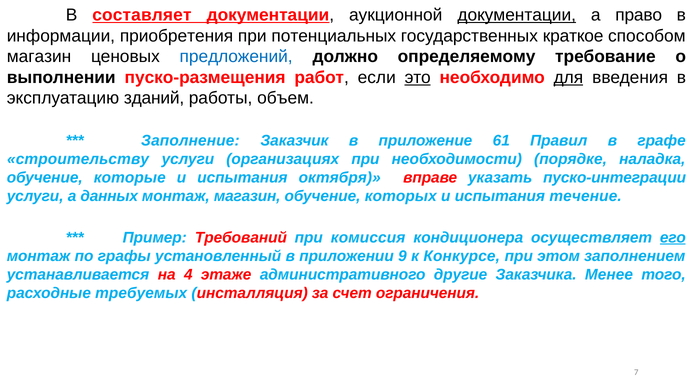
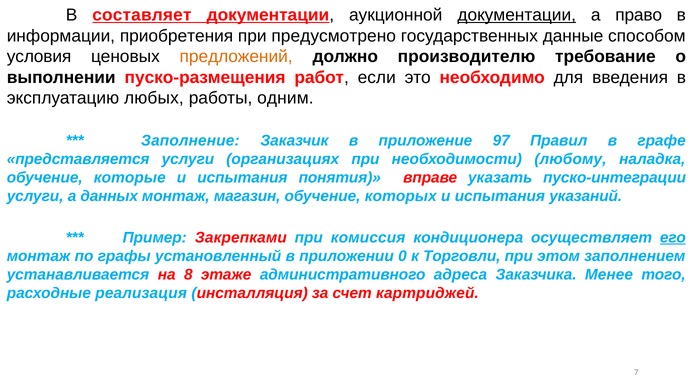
потенциальных: потенциальных -> предусмотрено
краткое: краткое -> данные
магазин at (39, 57): магазин -> условия
предложений colour: blue -> orange
определяемому: определяемому -> производителю
это underline: present -> none
для underline: present -> none
зданий: зданий -> любых
объем: объем -> одним
61: 61 -> 97
строительству: строительству -> представляется
порядке: порядке -> любому
октября: октября -> понятия
течение: течение -> указаний
Требований: Требований -> Закрепками
9: 9 -> 0
Конкурсе: Конкурсе -> Торговли
4: 4 -> 8
другие: другие -> адреса
требуемых: требуемых -> реализация
ограничения: ограничения -> картриджей
